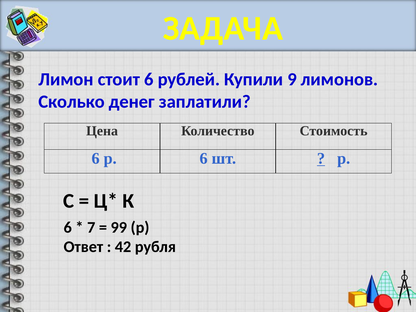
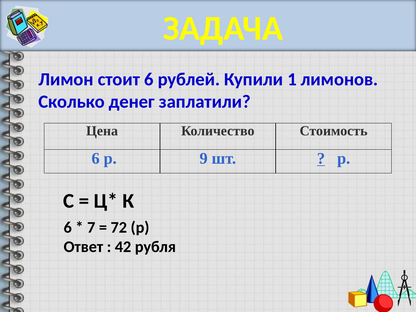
9: 9 -> 1
р 6: 6 -> 9
99: 99 -> 72
